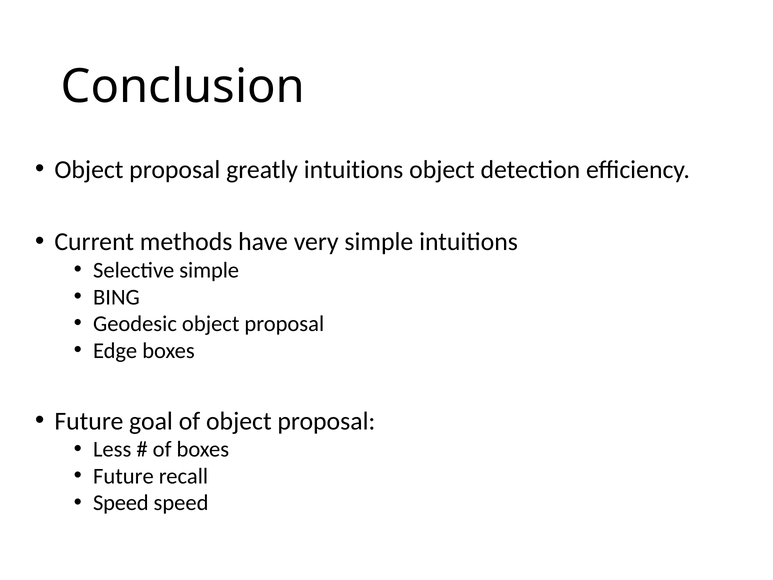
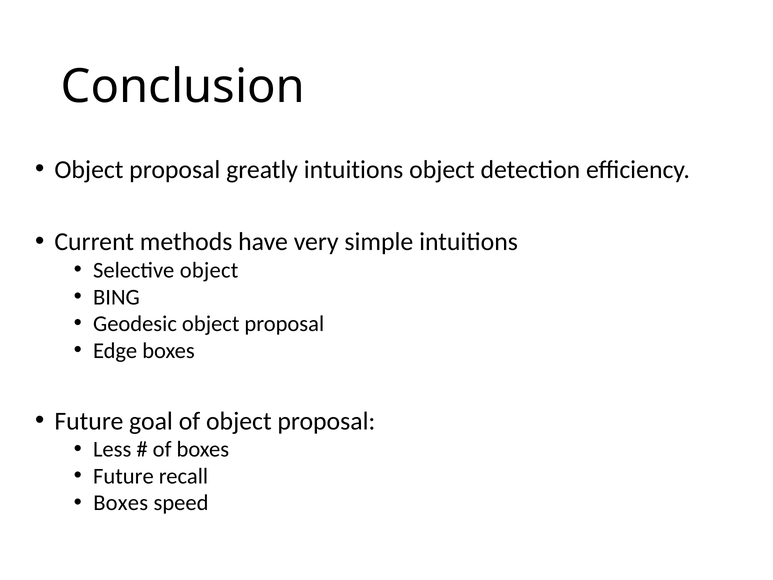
Selective simple: simple -> object
Speed at (121, 503): Speed -> Boxes
